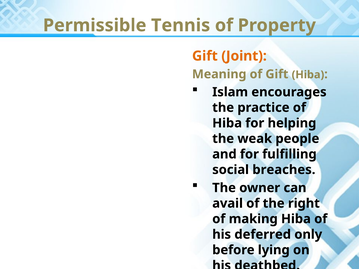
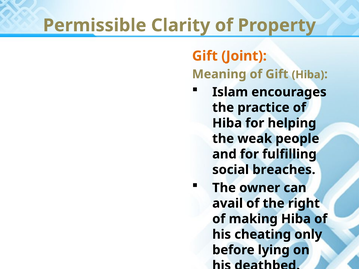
Tennis: Tennis -> Clarity
deferred: deferred -> cheating
